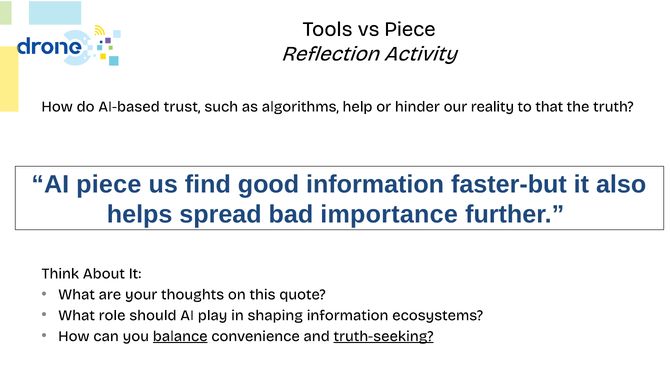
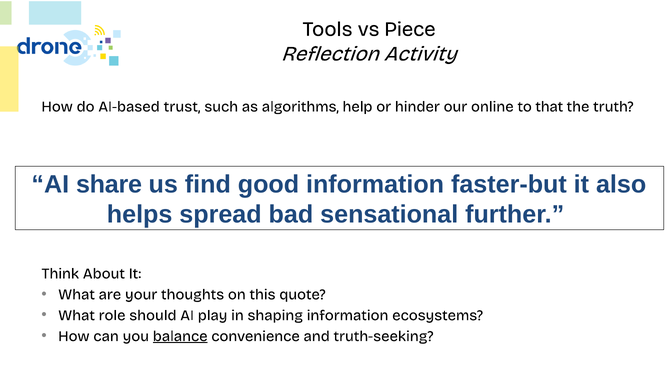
reality: reality -> online
AI piece: piece -> share
importance: importance -> sensational
truth-seeking underline: present -> none
